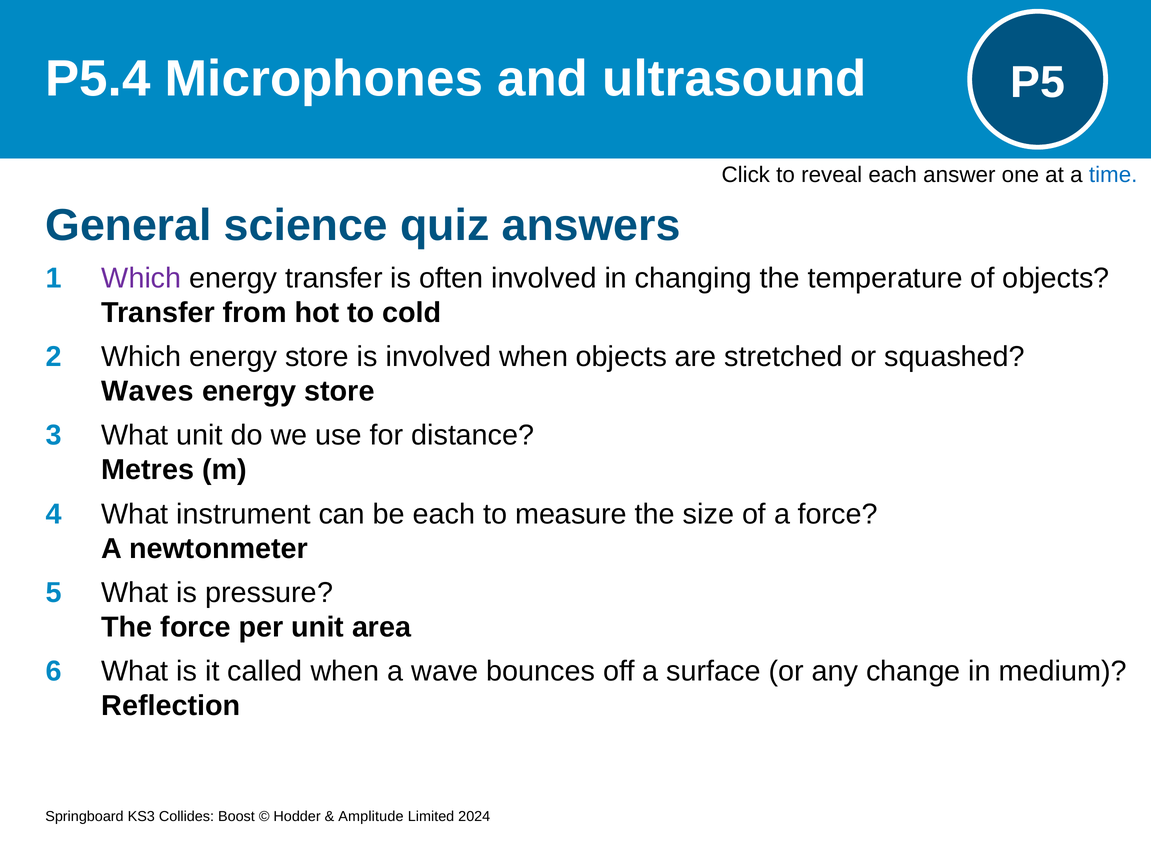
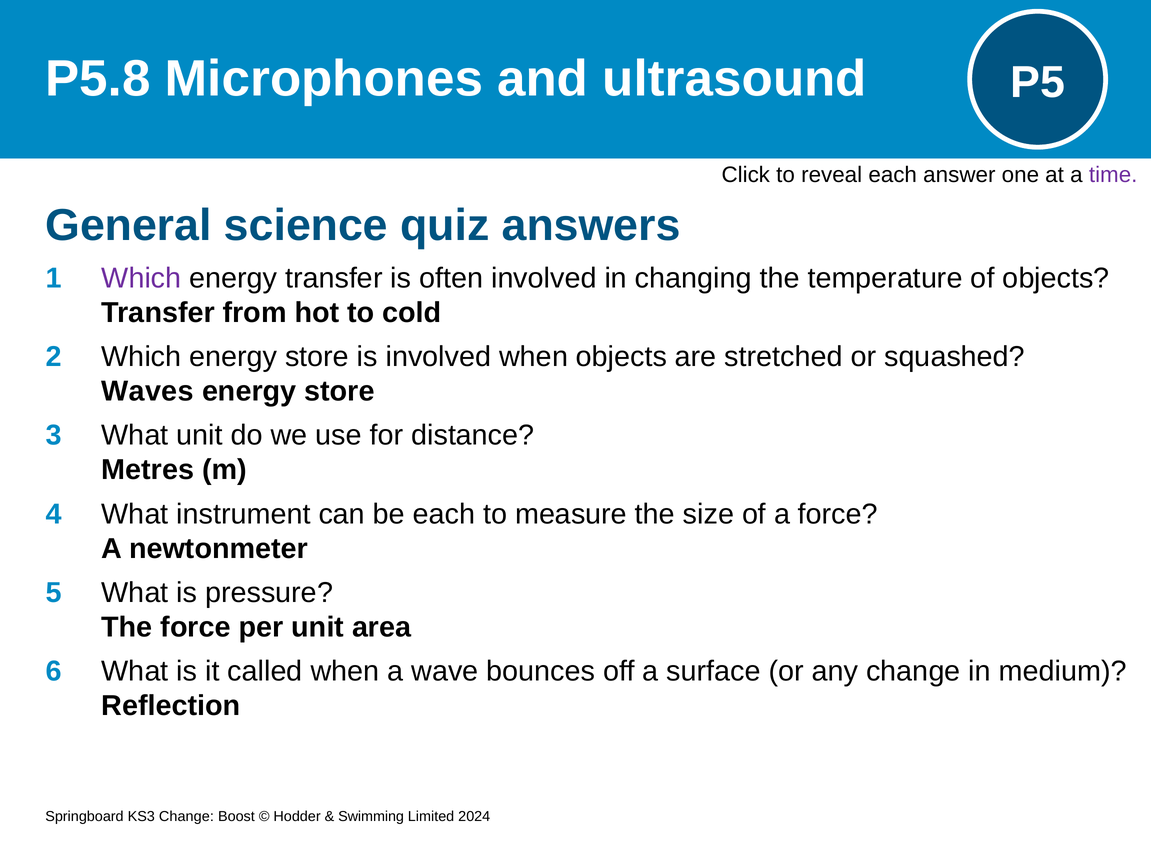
P5.4: P5.4 -> P5.8
time colour: blue -> purple
KS3 Collides: Collides -> Change
Amplitude: Amplitude -> Swimming
